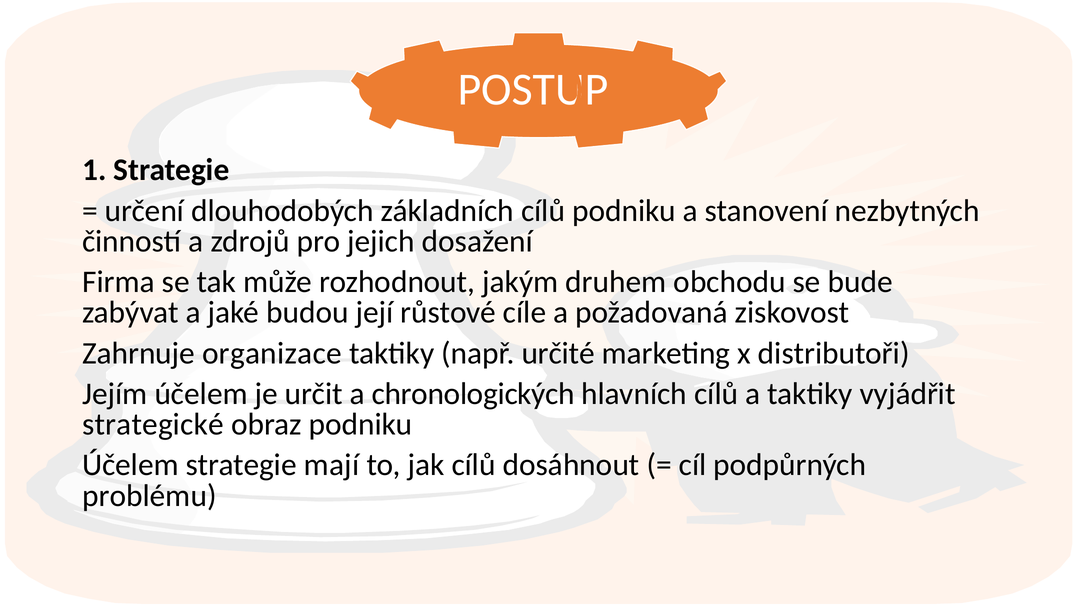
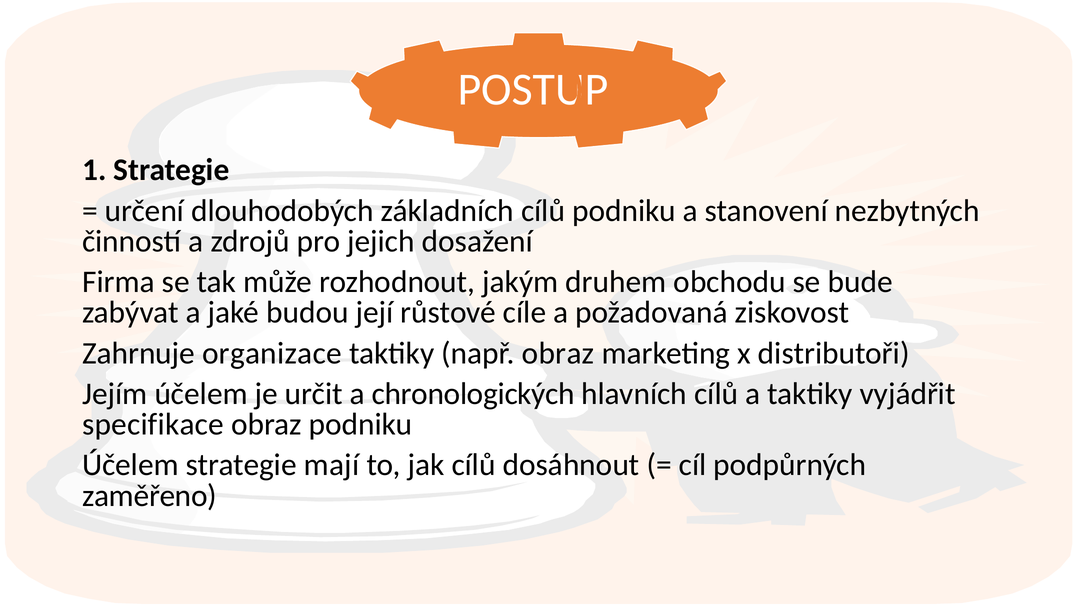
např určité: určité -> obraz
strategické: strategické -> specifikace
problému: problému -> zaměřeno
